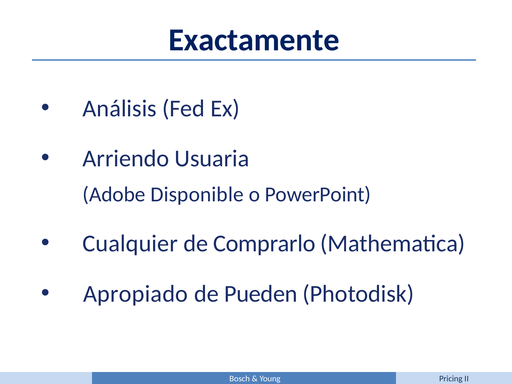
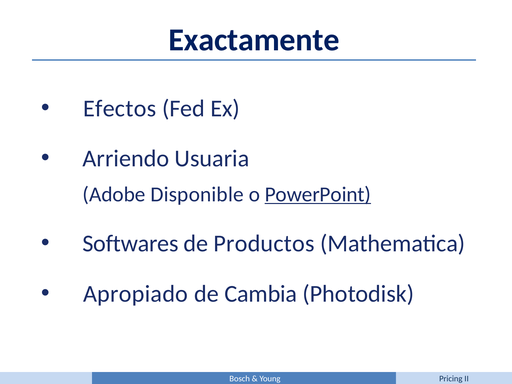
Análisis: Análisis -> Efectos
PowerPoint underline: none -> present
Cualquier: Cualquier -> Softwares
Comprarlo: Comprarlo -> Productos
Pueden: Pueden -> Cambia
